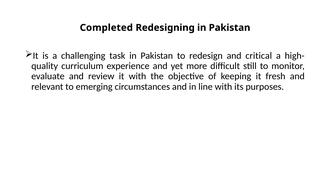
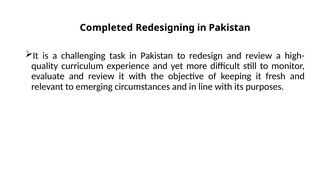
redesign and critical: critical -> review
